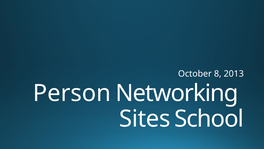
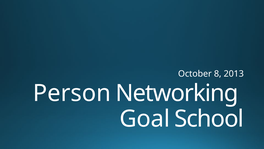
Sites: Sites -> Goal
